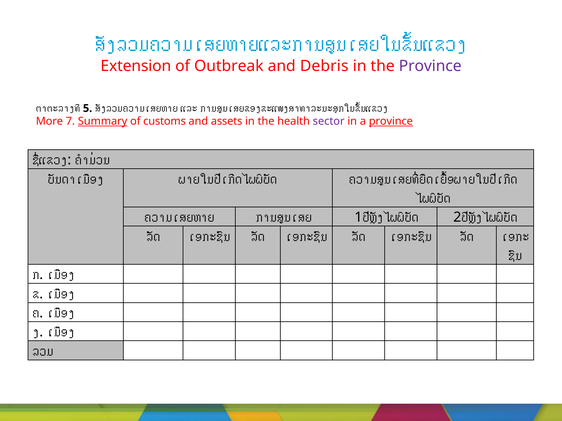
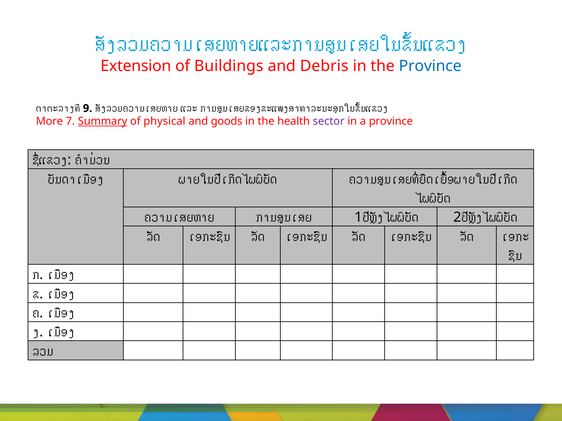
Outbreak: Outbreak -> Buildings
Province at (430, 66) colour: purple -> blue
5: 5 -> 9
customs: customs -> physical
assets: assets -> goods
province at (391, 122) underline: present -> none
